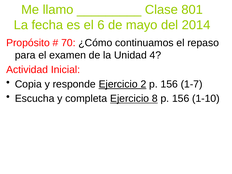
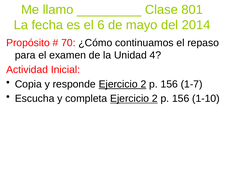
completa Ejercicio 8: 8 -> 2
